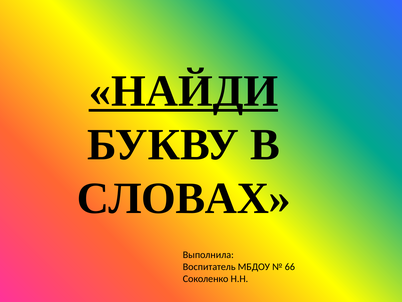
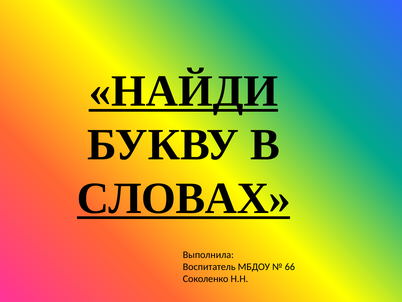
СЛОВАХ underline: none -> present
